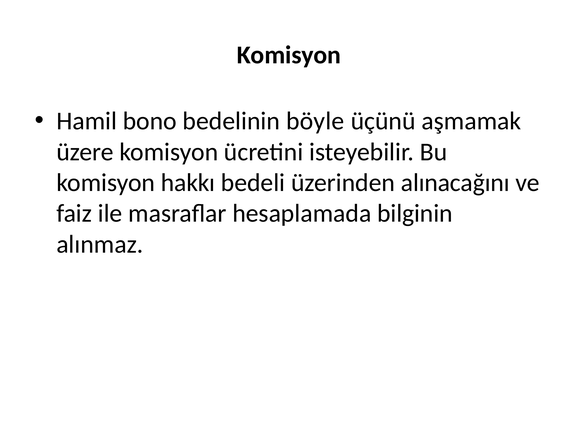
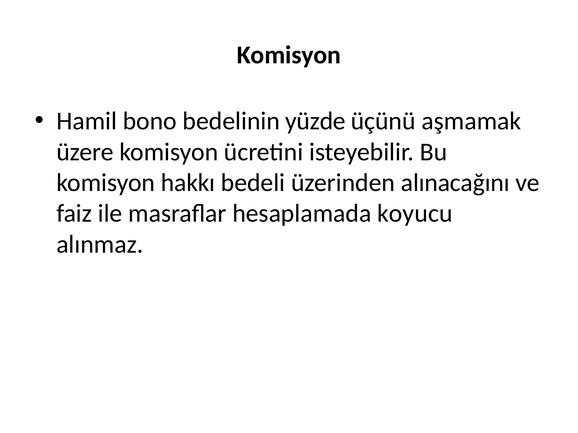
böyle: böyle -> yüzde
bilginin: bilginin -> koyucu
